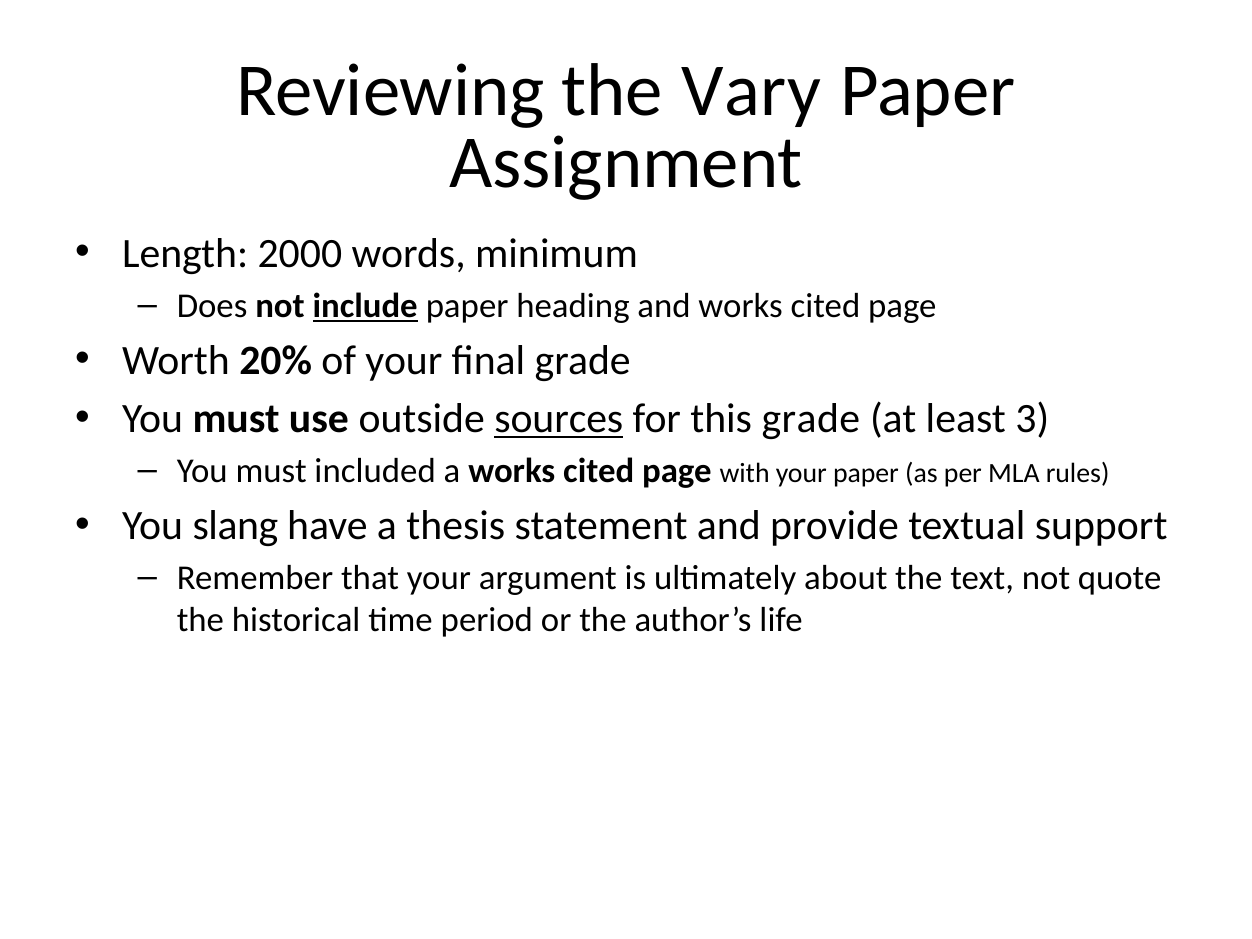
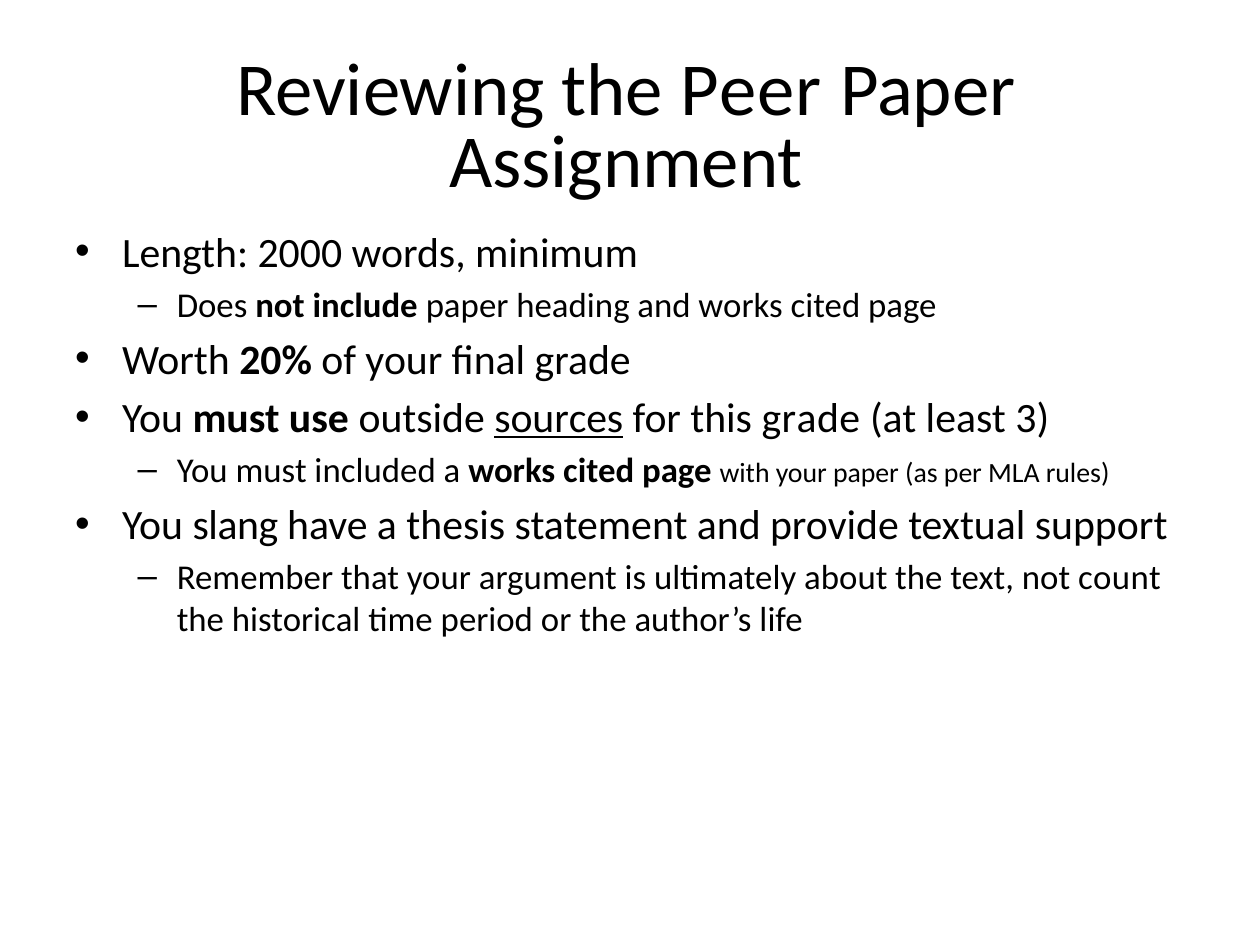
Vary: Vary -> Peer
include underline: present -> none
quote: quote -> count
